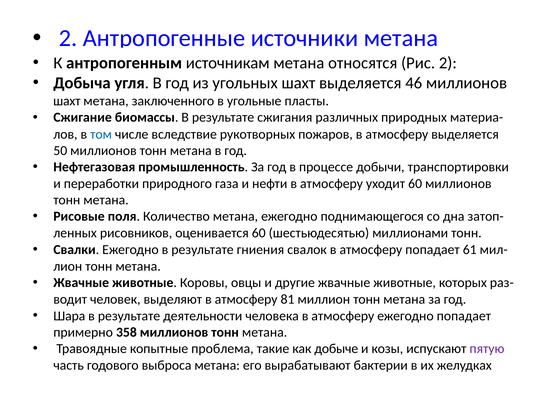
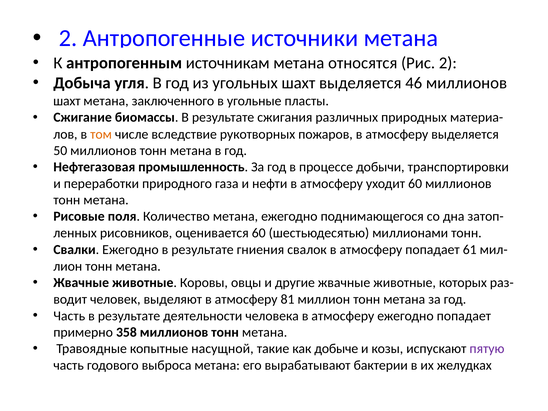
том colour: blue -> orange
Шара at (69, 316): Шара -> Часть
проблема: проблема -> насущной
